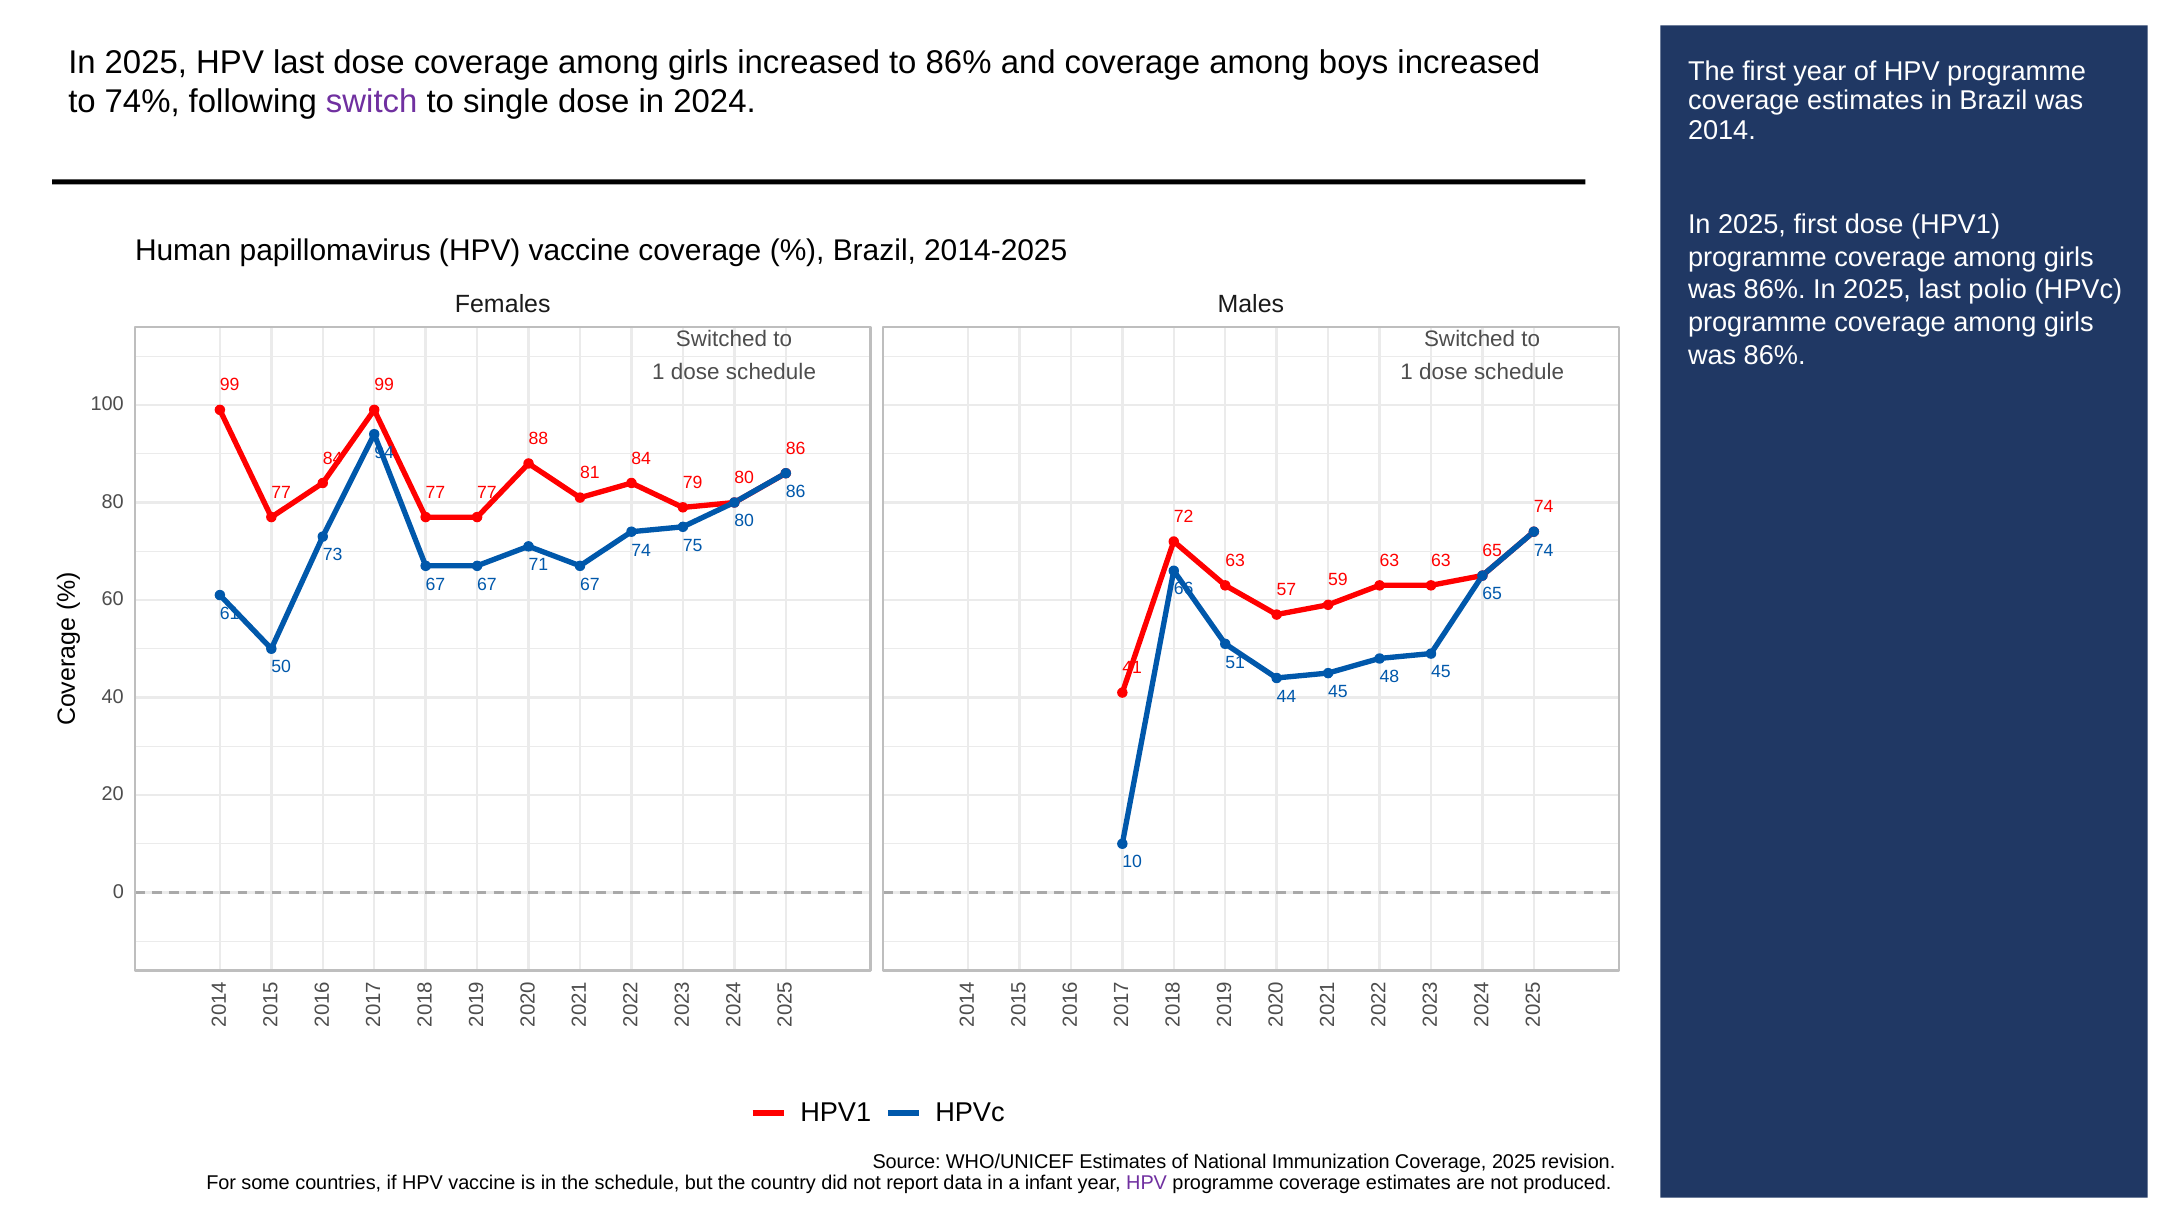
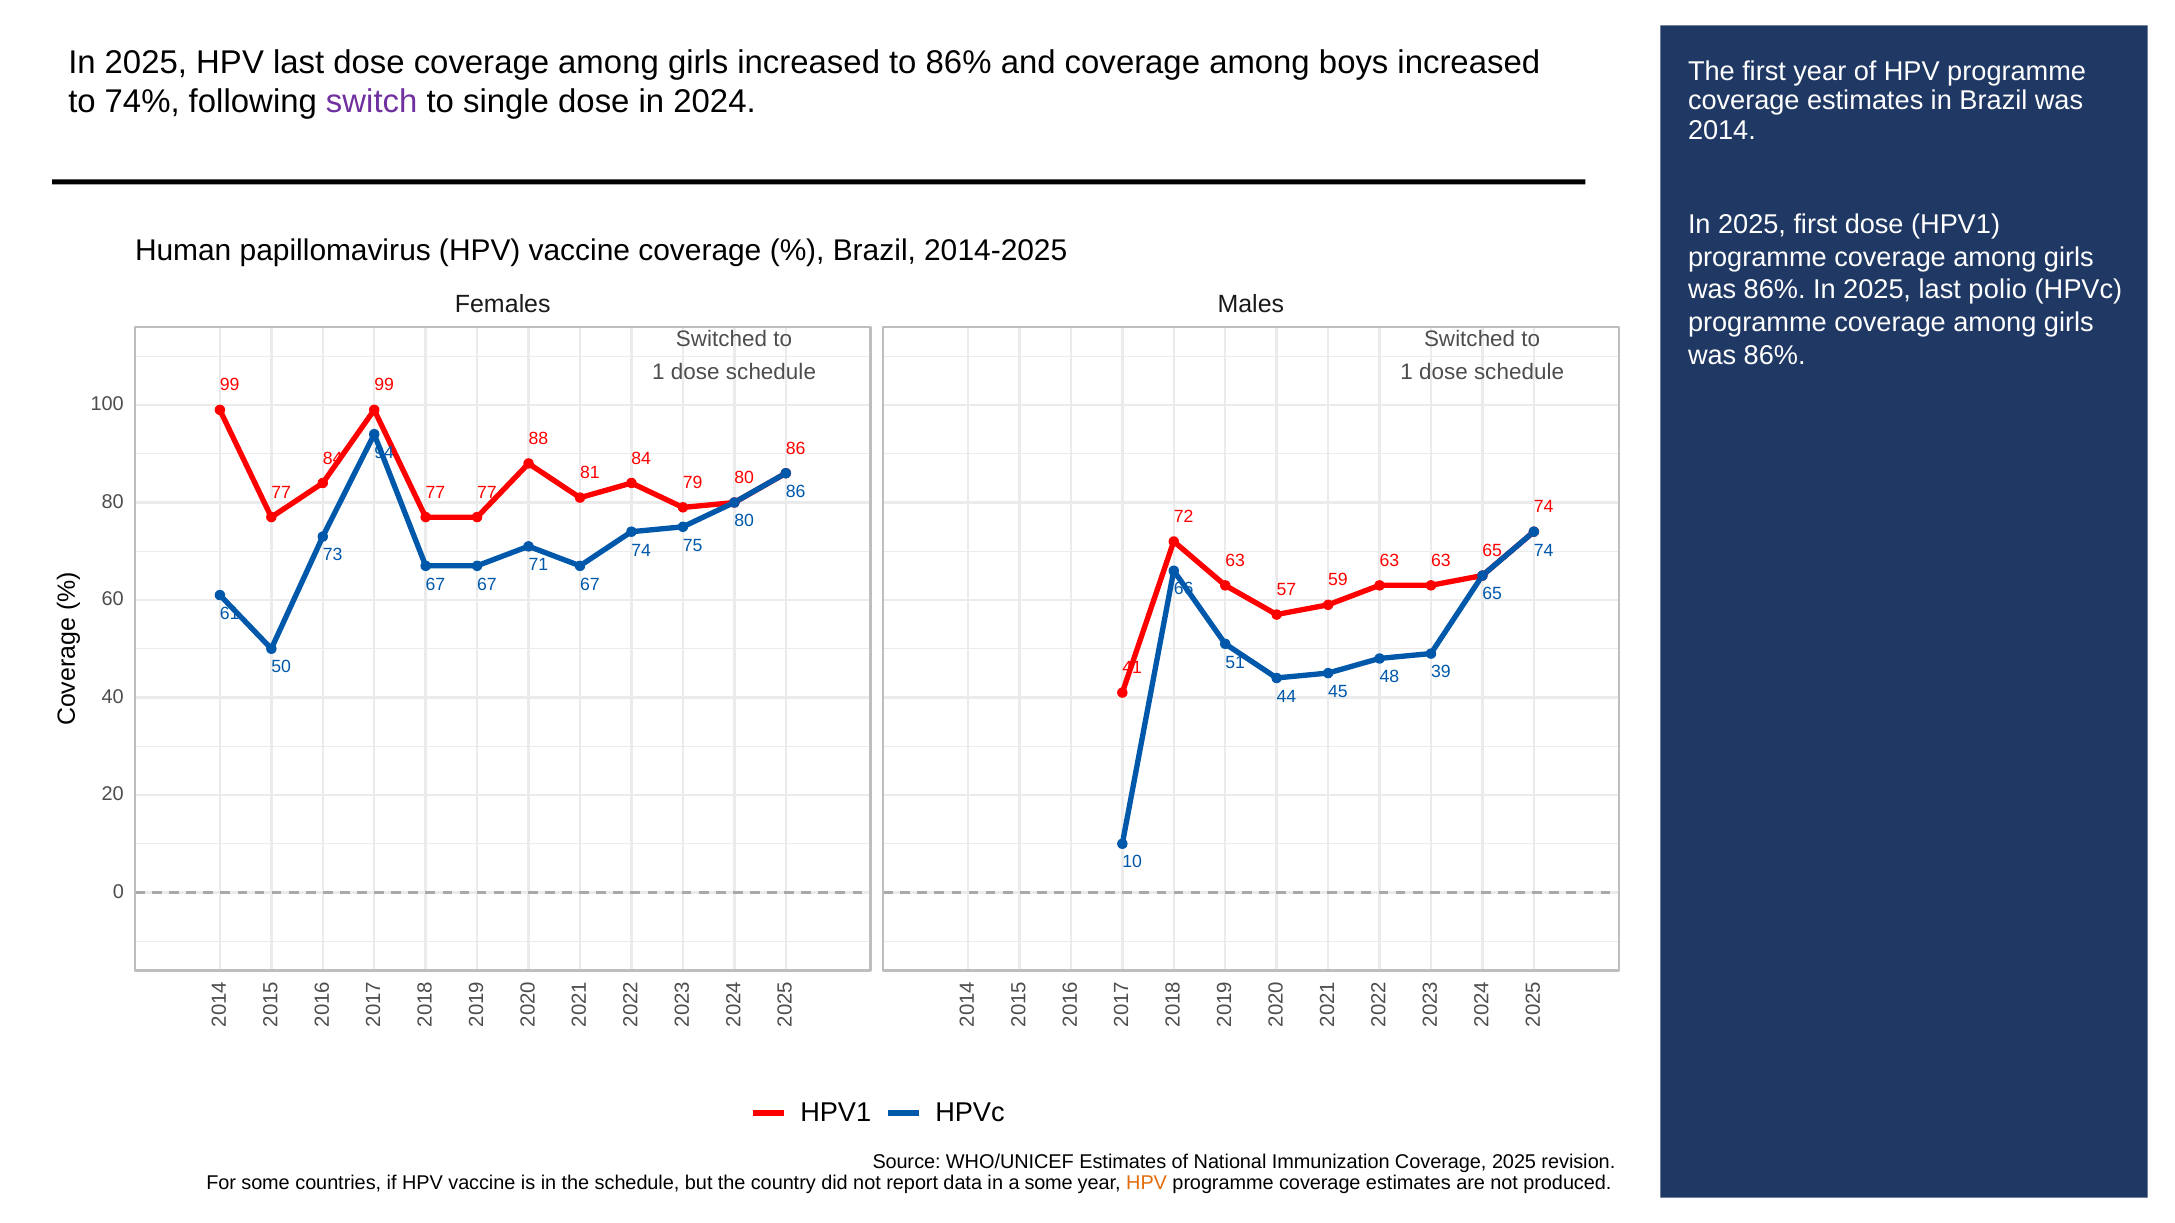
48 45: 45 -> 39
a infant: infant -> some
HPV at (1147, 1184) colour: purple -> orange
